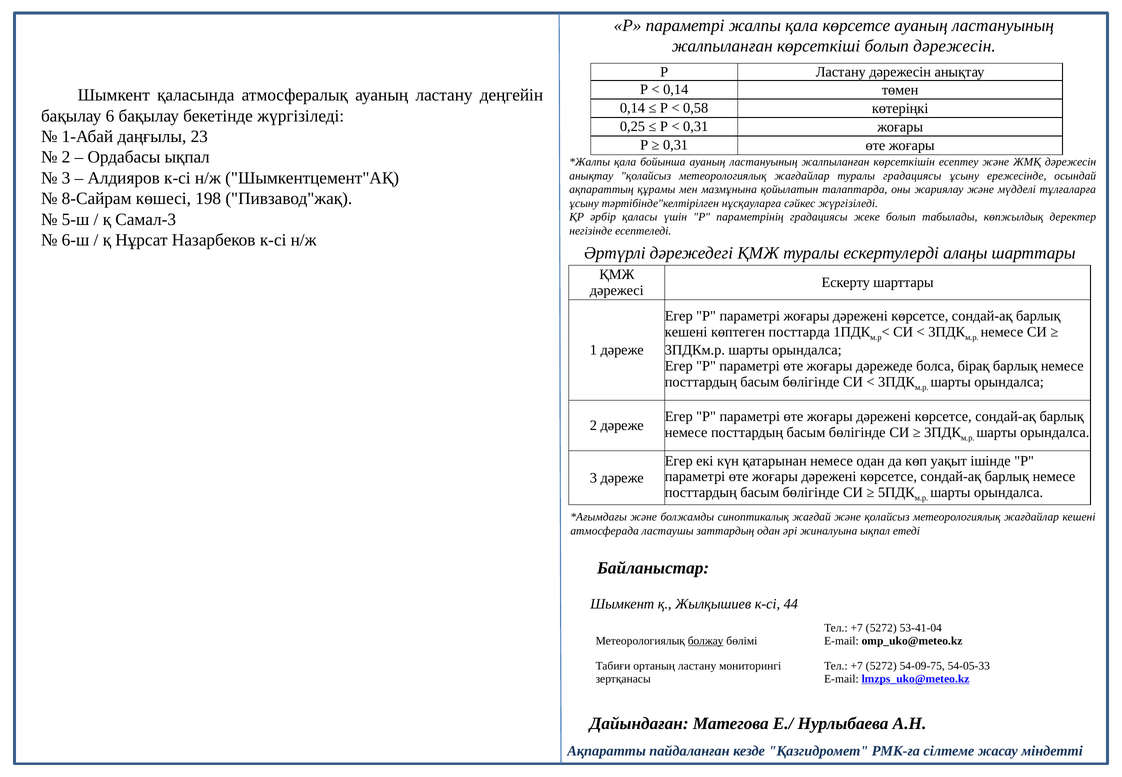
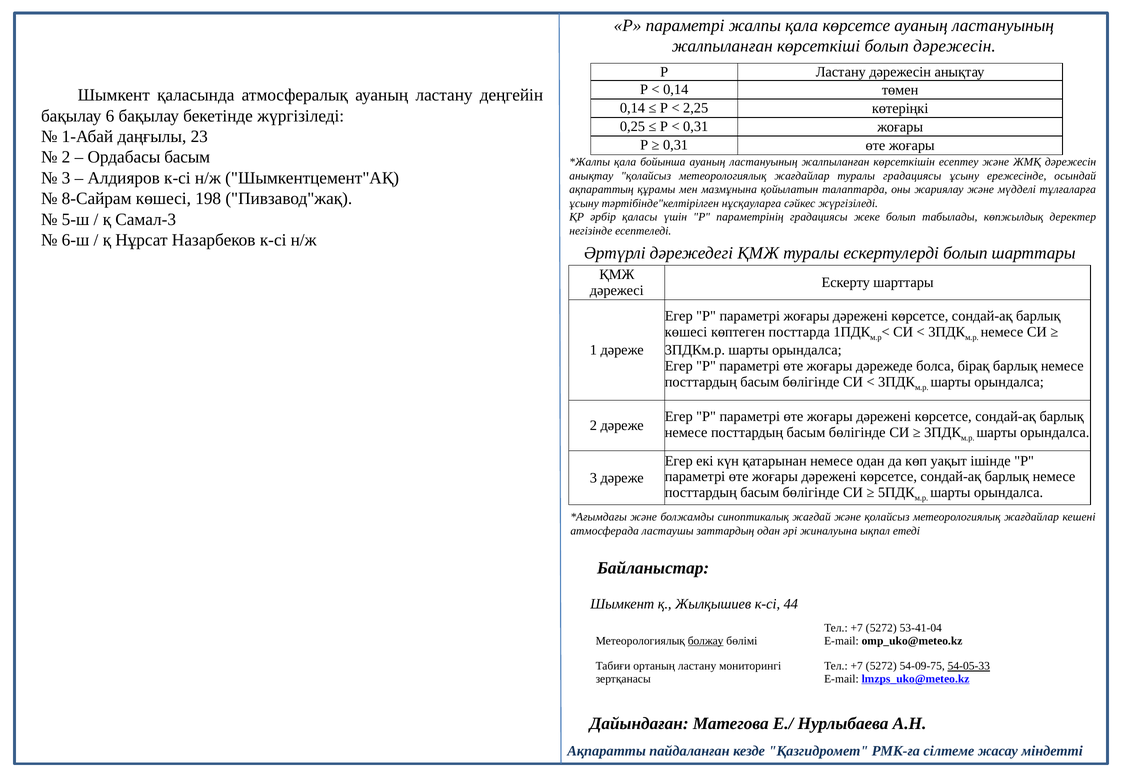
0,58: 0,58 -> 2,25
Ордабасы ықпал: ықпал -> басым
ескертулерді алаңы: алаңы -> болып
кешені at (686, 332): кешені -> көшесі
54-05-33 underline: none -> present
